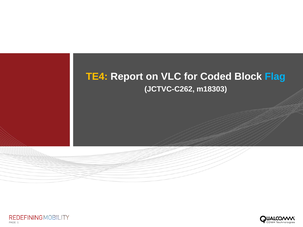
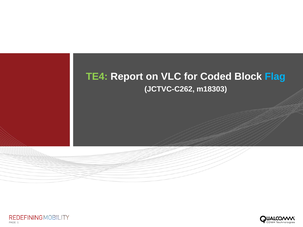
TE4 colour: yellow -> light green
